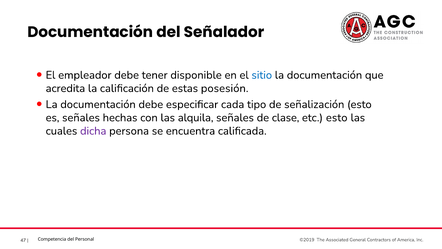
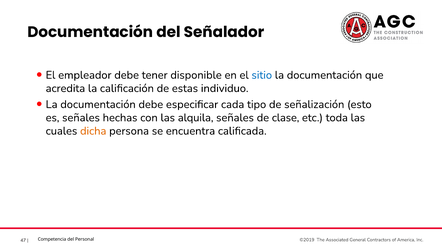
posesión: posesión -> individuo
etc esto: esto -> toda
dicha colour: purple -> orange
